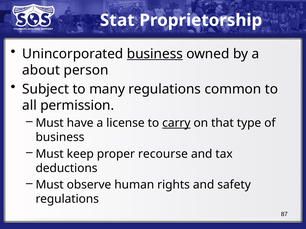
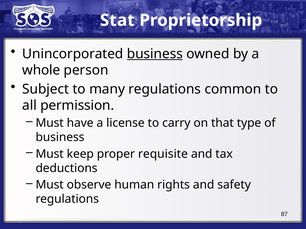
about: about -> whole
carry underline: present -> none
recourse: recourse -> requisite
